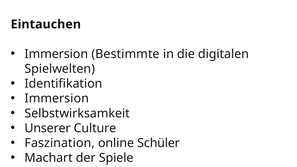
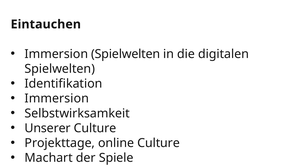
Immersion Bestimmte: Bestimmte -> Spielwelten
Faszination: Faszination -> Projekttage
online Schüler: Schüler -> Culture
